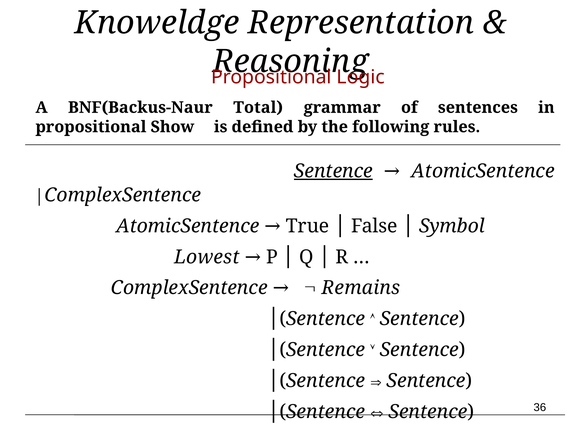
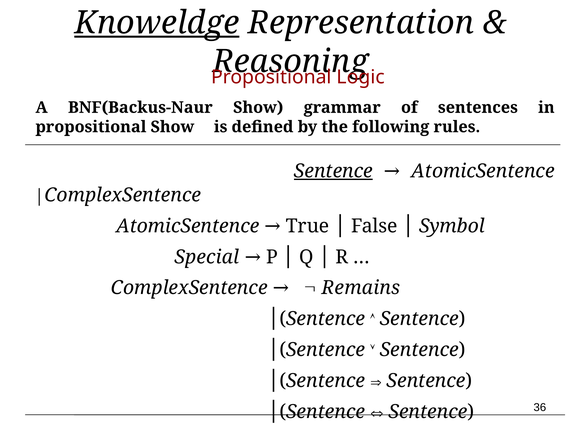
Knoweldge underline: none -> present
BNF(Backus-Naur Total: Total -> Show
Lowest: Lowest -> Special
